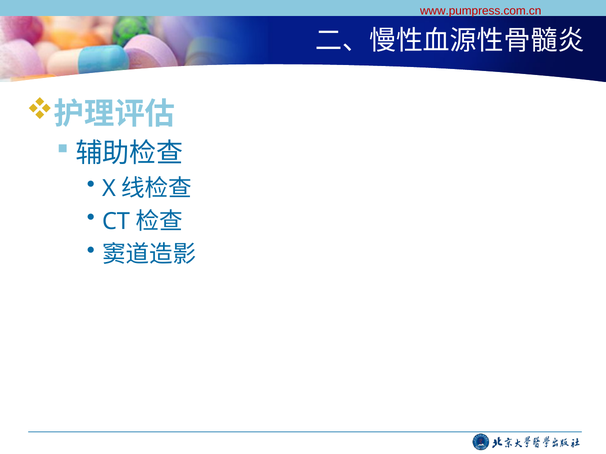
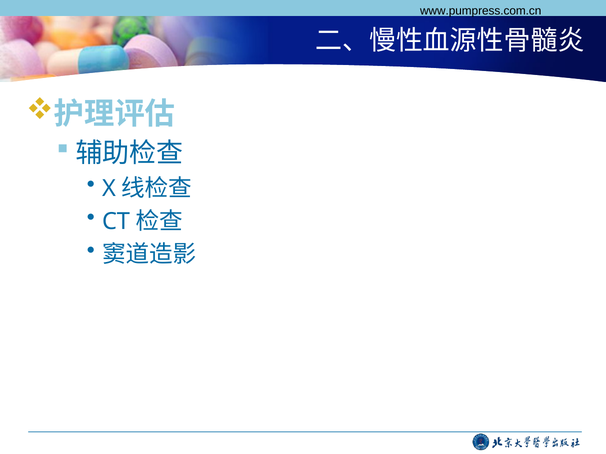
www.pumpress.com.cn colour: red -> black
